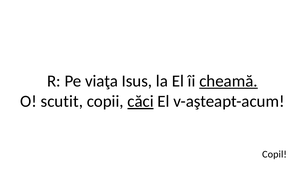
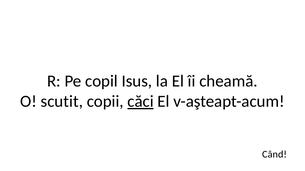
viaţa: viaţa -> copil
cheamă underline: present -> none
Copil: Copil -> Când
